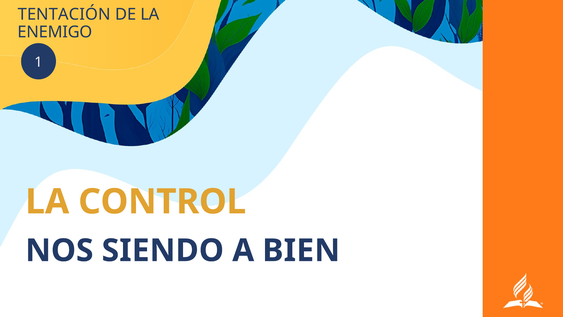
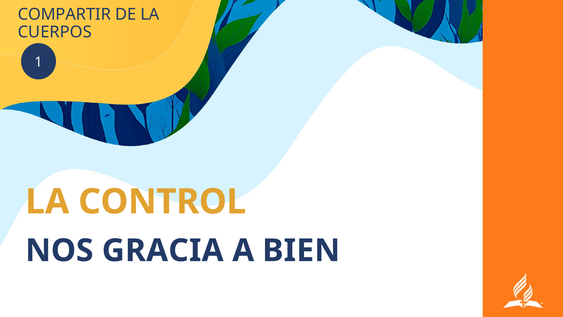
TENTACIÓN: TENTACIÓN -> COMPARTIR
ENEMIGO: ENEMIGO -> CUERPOS
SIENDO: SIENDO -> GRACIA
